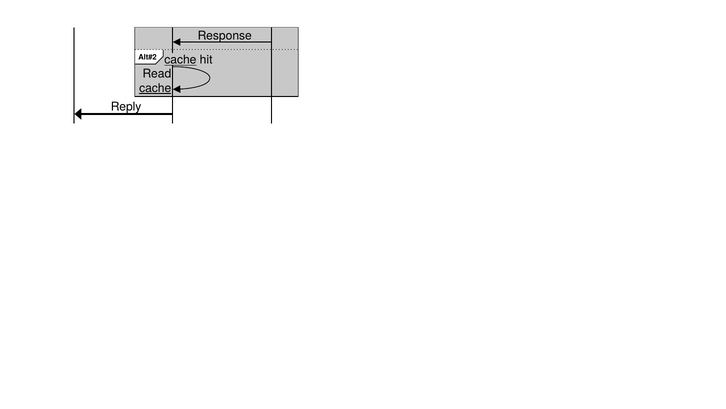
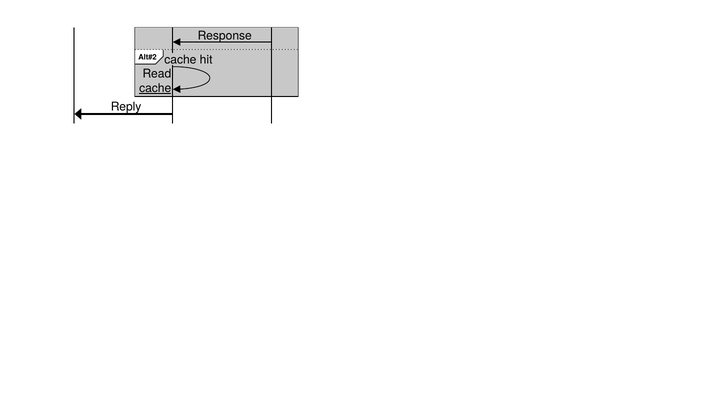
cache at (180, 60) underline: present -> none
